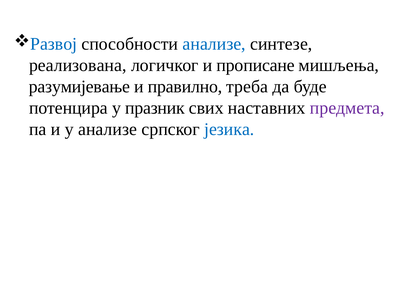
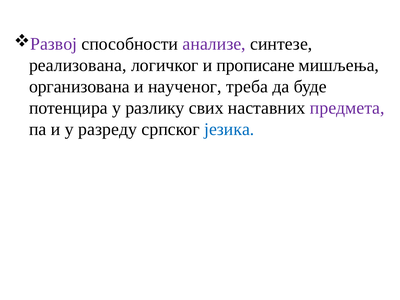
Развој colour: blue -> purple
анализе at (214, 44) colour: blue -> purple
разумијевање: разумијевање -> организована
правилно: правилно -> наученог
празник: празник -> разлику
у анализе: анализе -> разреду
